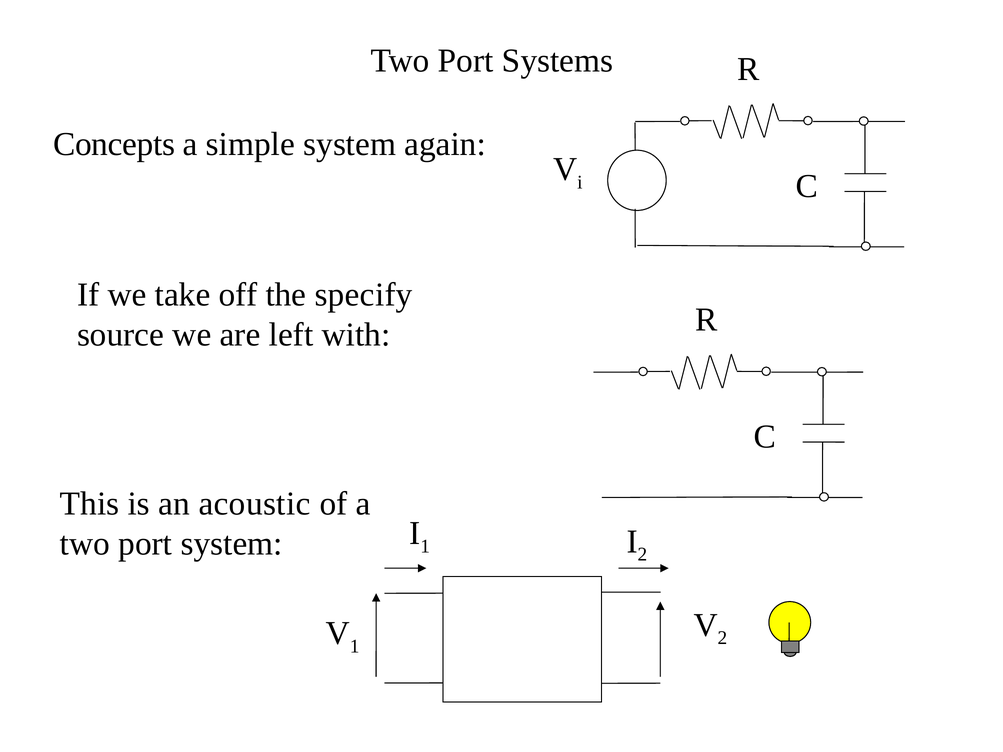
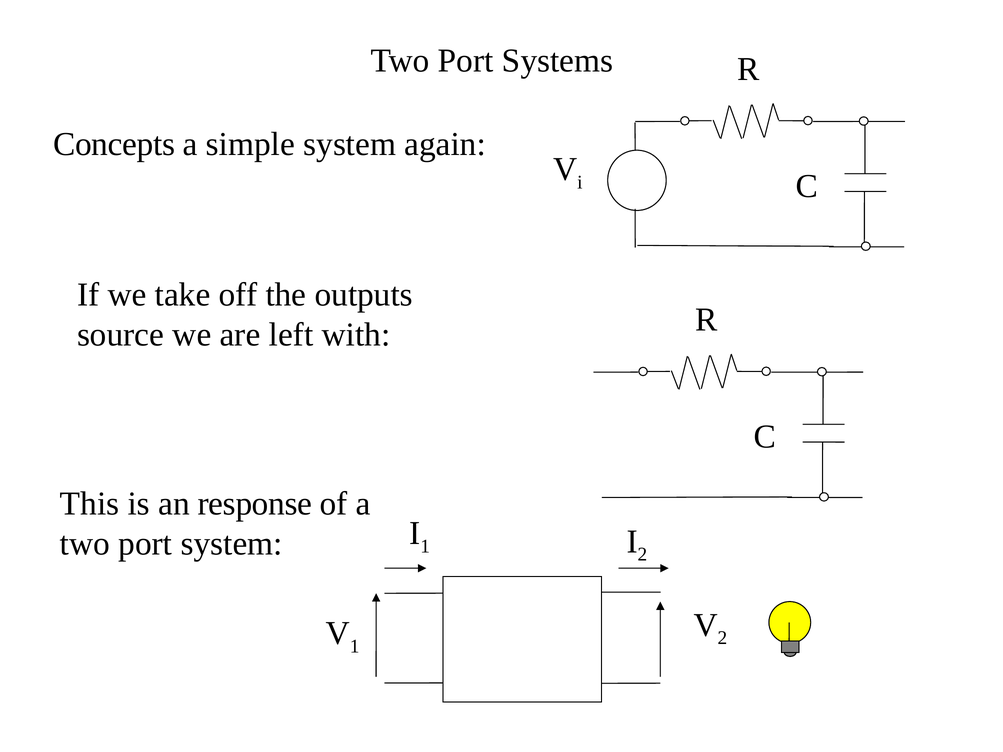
specify: specify -> outputs
acoustic: acoustic -> response
